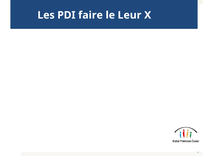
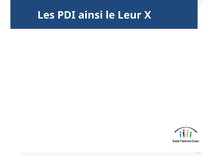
faire: faire -> ainsi
